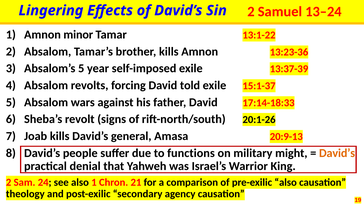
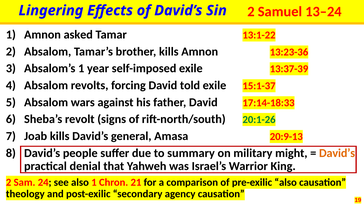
minor: minor -> asked
Absalom’s 5: 5 -> 1
20:1-26 colour: black -> green
functions: functions -> summary
